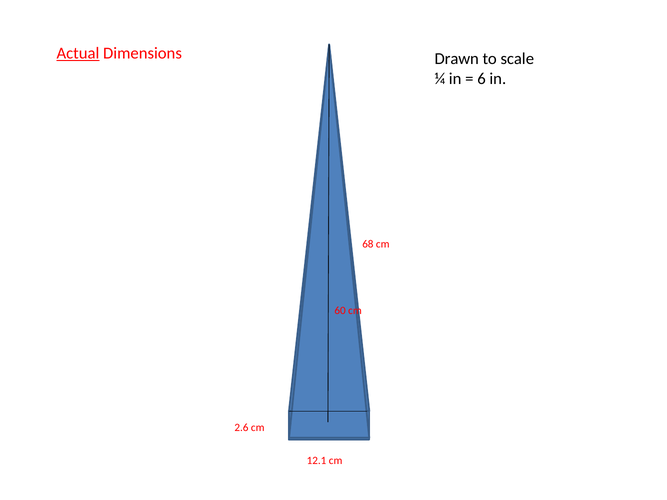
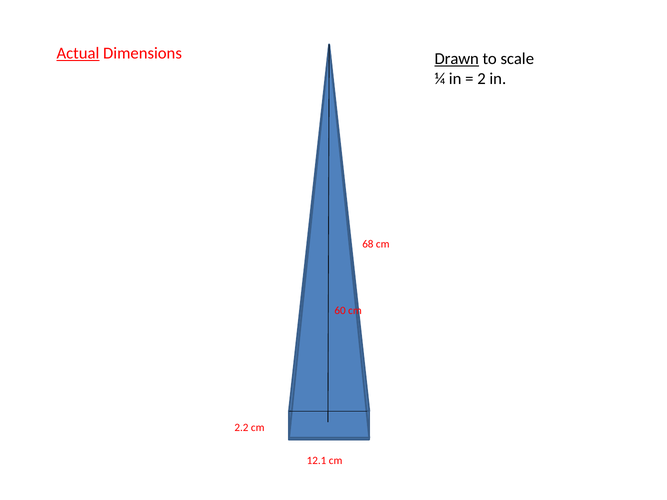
Drawn underline: none -> present
6: 6 -> 2
2.6: 2.6 -> 2.2
